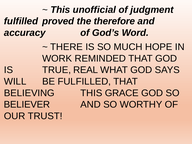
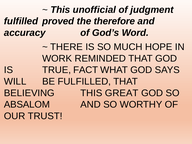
REAL: REAL -> FACT
GRACE: GRACE -> GREAT
BELIEVER: BELIEVER -> ABSALOM
